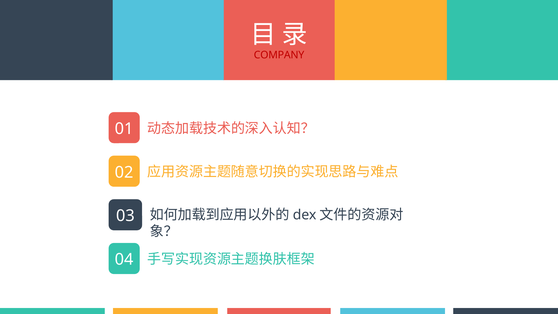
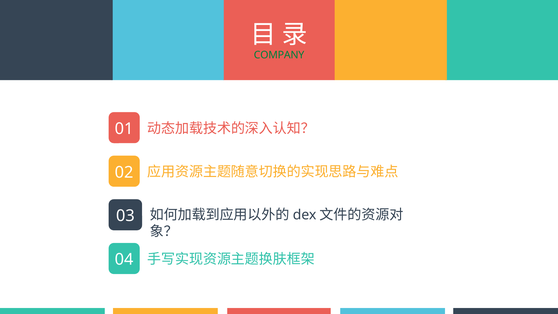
COMPANY colour: red -> green
